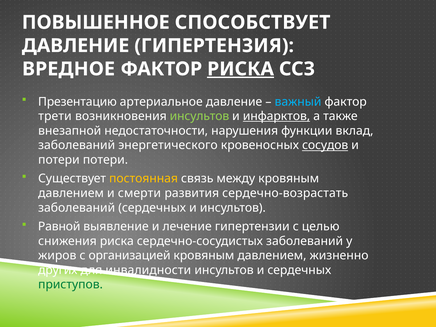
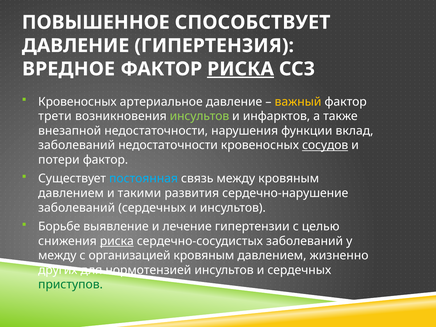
Презентацию at (77, 102): Презентацию -> Кровеносных
важный colour: light blue -> yellow
инфарктов underline: present -> none
заболеваний энергетического: энергетического -> недостаточности
потери потери: потери -> фактор
постоянная colour: yellow -> light blue
смерти: смерти -> такими
сердечно-возрастать: сердечно-возрастать -> сердечно-нарушение
Равной: Равной -> Борьбе
риска at (117, 241) underline: none -> present
жиров at (57, 256): жиров -> между
инвалидности: инвалидности -> нормотензией
